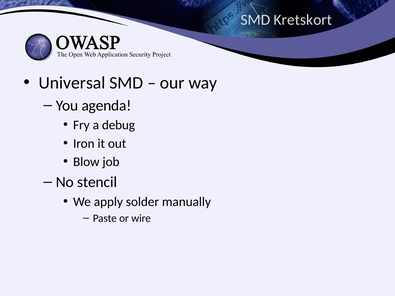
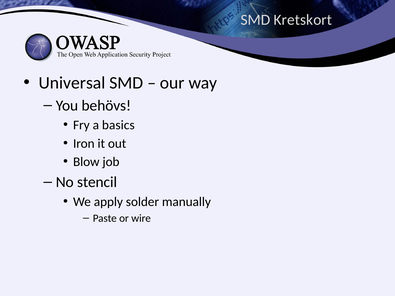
agenda: agenda -> behövs
debug: debug -> basics
